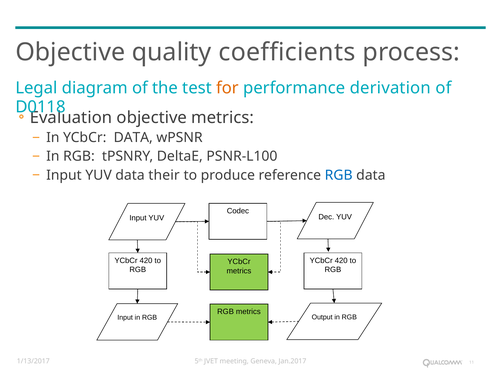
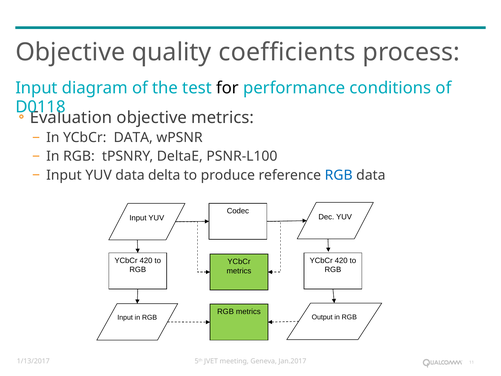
Legal at (37, 88): Legal -> Input
for colour: orange -> black
derivation: derivation -> conditions
their: their -> delta
